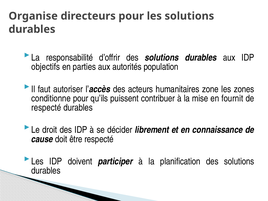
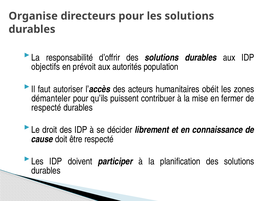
parties: parties -> prévoit
zone: zone -> obéit
conditionne: conditionne -> démanteler
fournit: fournit -> fermer
